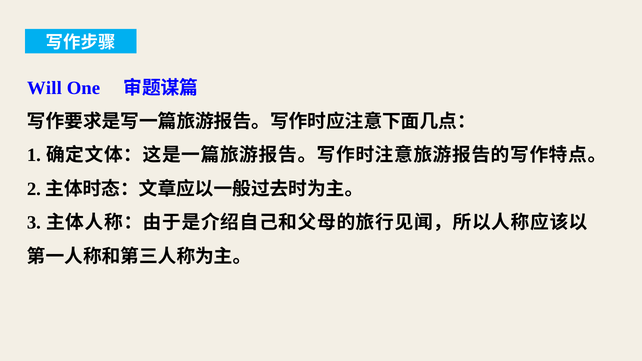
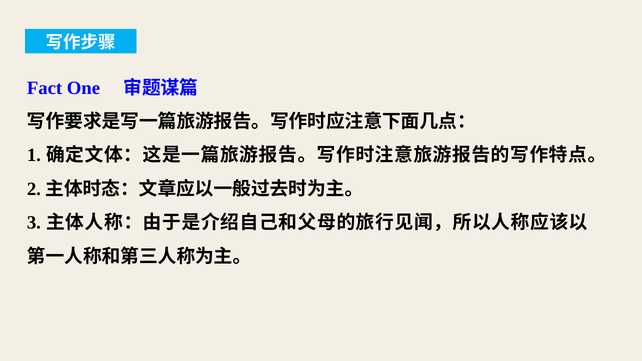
Will: Will -> Fact
